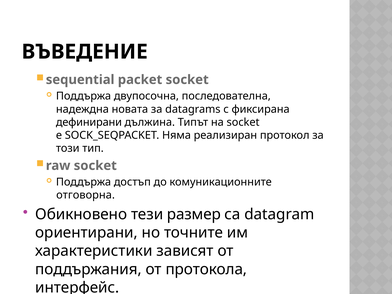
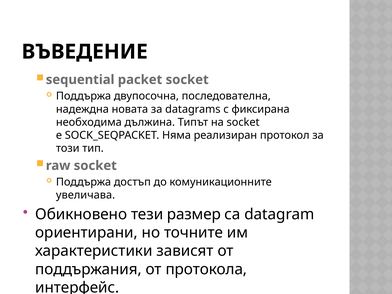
дефинирани: дефинирани -> необходима
отговорна: отговорна -> увеличава
